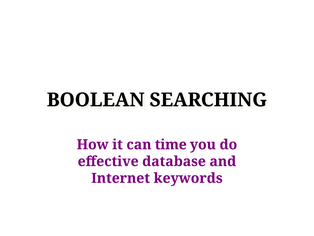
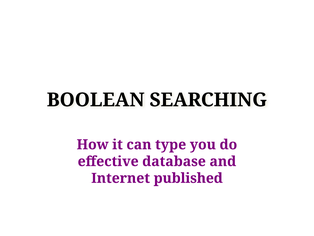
time: time -> type
keywords: keywords -> published
